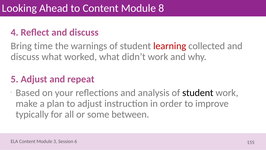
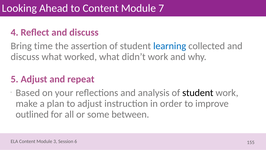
8: 8 -> 7
warnings: warnings -> assertion
learning colour: red -> blue
typically: typically -> outlined
